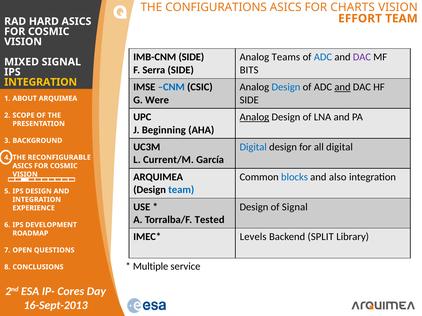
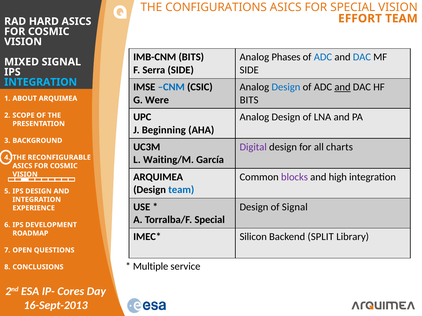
FOR CHARTS: CHARTS -> SPECIAL
IMB-CNM SIDE: SIDE -> BITS
Teams: Teams -> Phases
DAC at (362, 57) colour: purple -> blue
BITS at (249, 70): BITS -> SIDE
INTEGRATION at (41, 82) colour: yellow -> light blue
SIDE at (249, 100): SIDE -> BITS
Analog at (254, 117) underline: present -> none
Digital at (253, 147) colour: blue -> purple
all digital: digital -> charts
Current/M: Current/M -> Waiting/M
blocks colour: blue -> purple
also: also -> high
Torralba/F Tested: Tested -> Special
Levels: Levels -> Silicon
